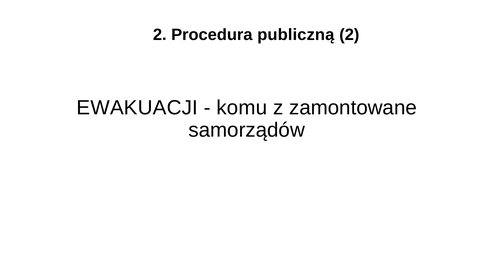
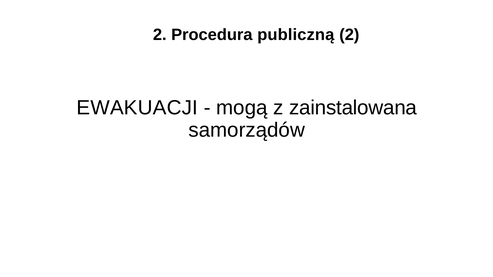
komu: komu -> mogą
zamontowane: zamontowane -> zainstalowana
